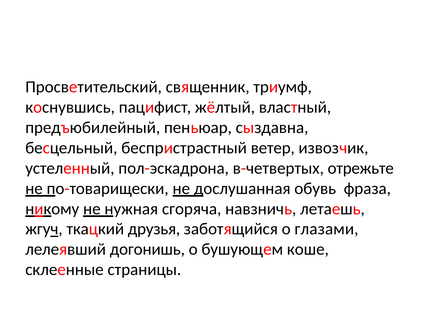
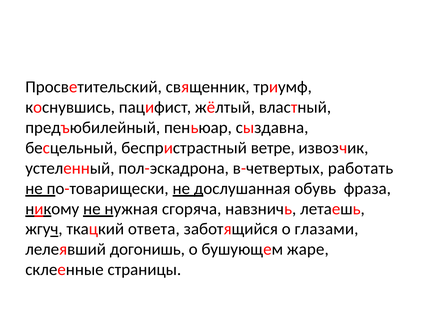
ветер: ветер -> ветре
отрежьте: отрежьте -> работать
друзья: друзья -> ответа
коше: коше -> жаре
